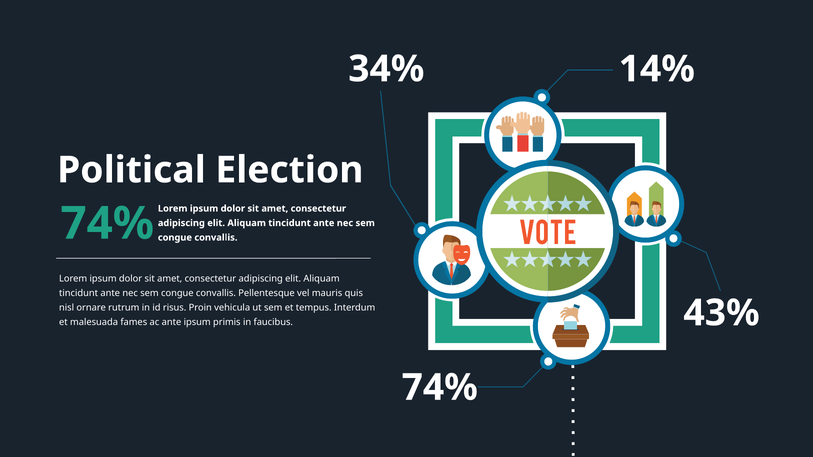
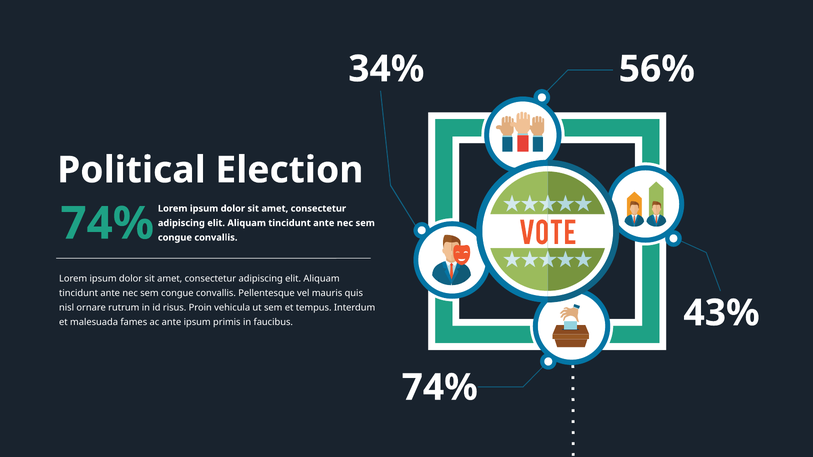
14%: 14% -> 56%
